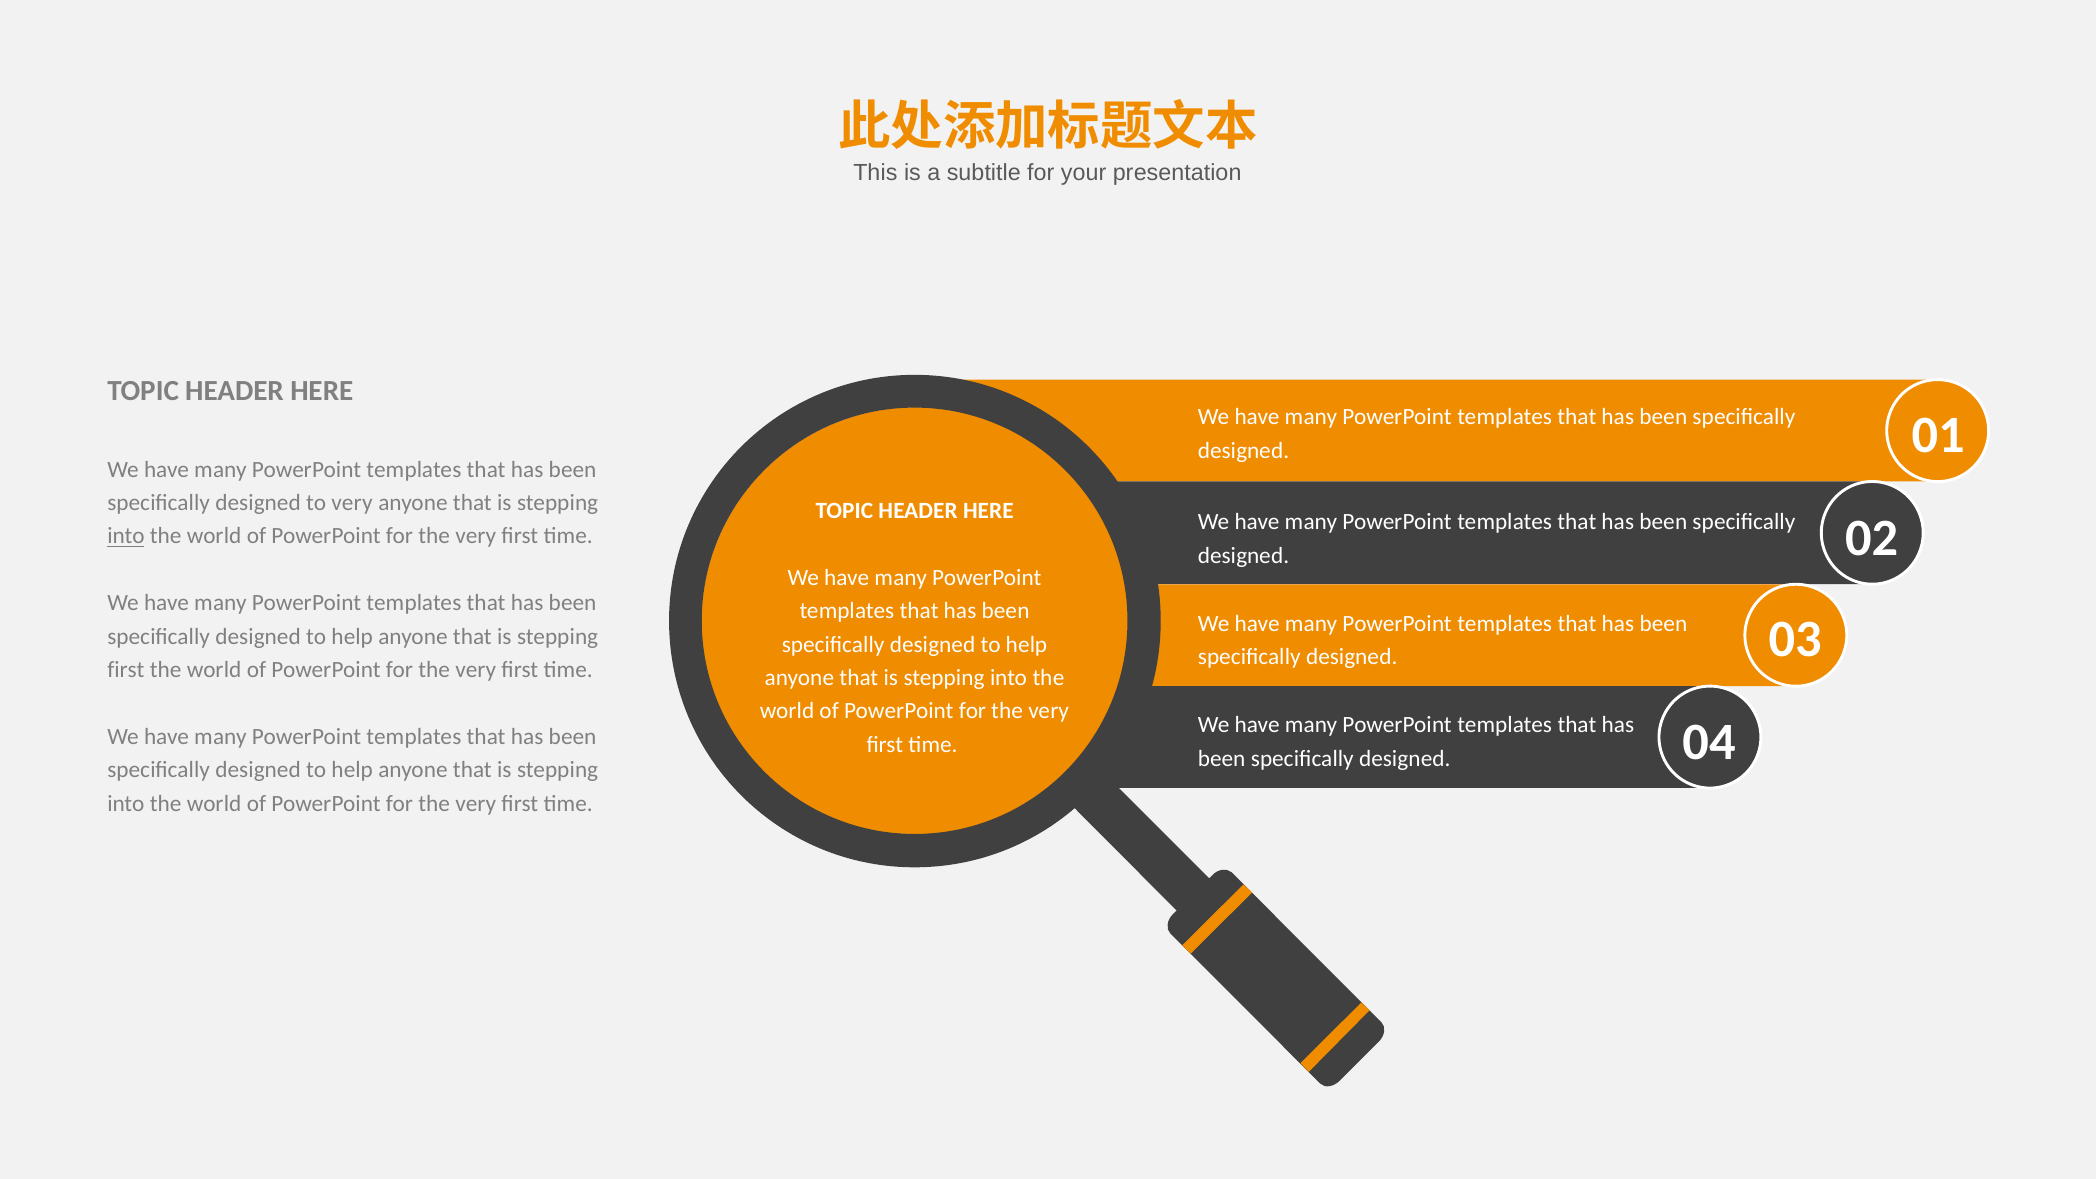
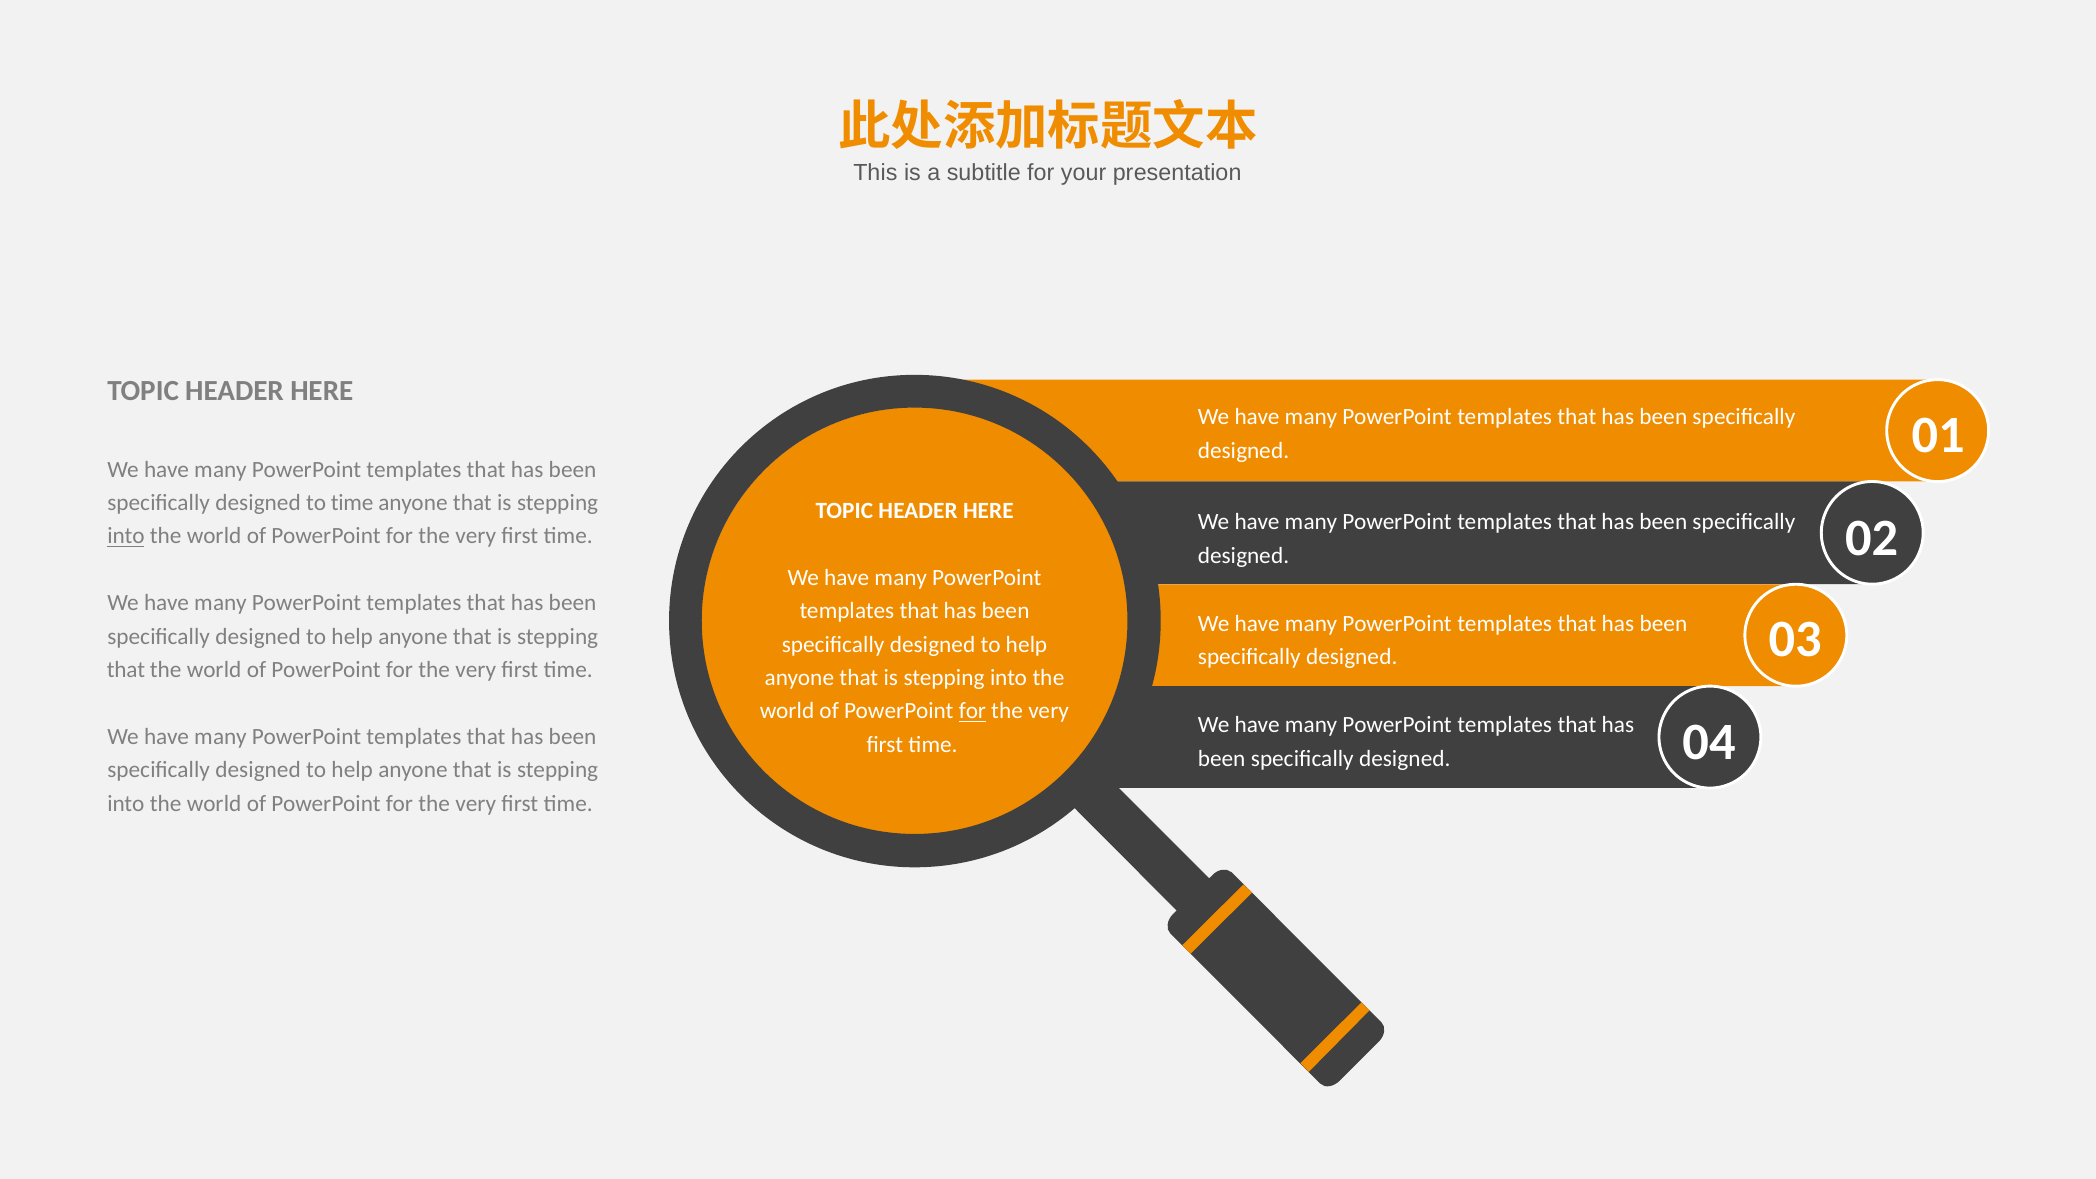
to very: very -> time
first at (126, 670): first -> that
for at (973, 711) underline: none -> present
